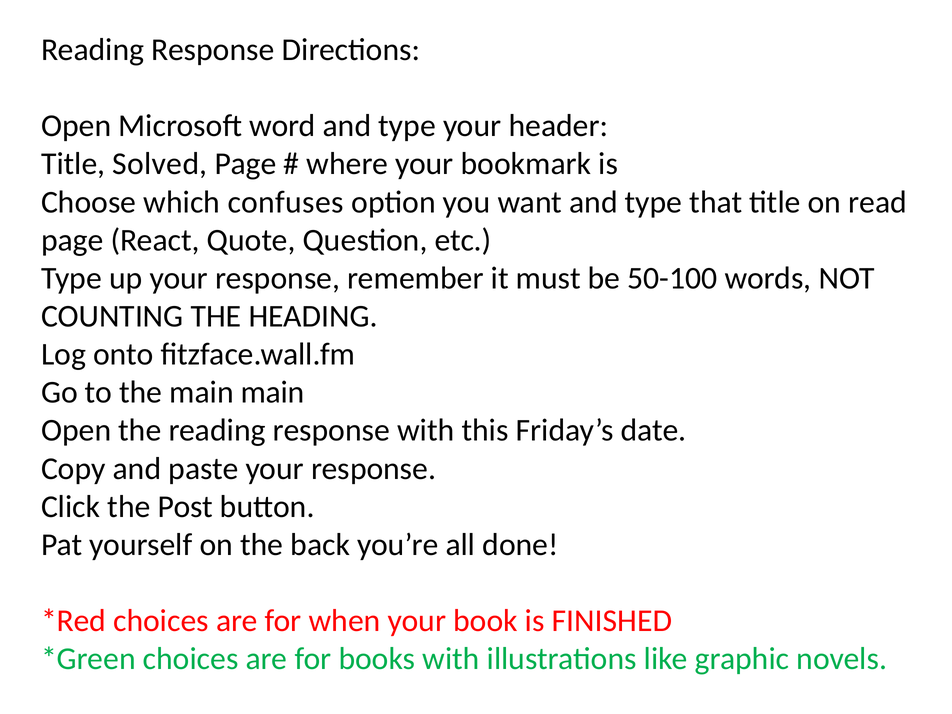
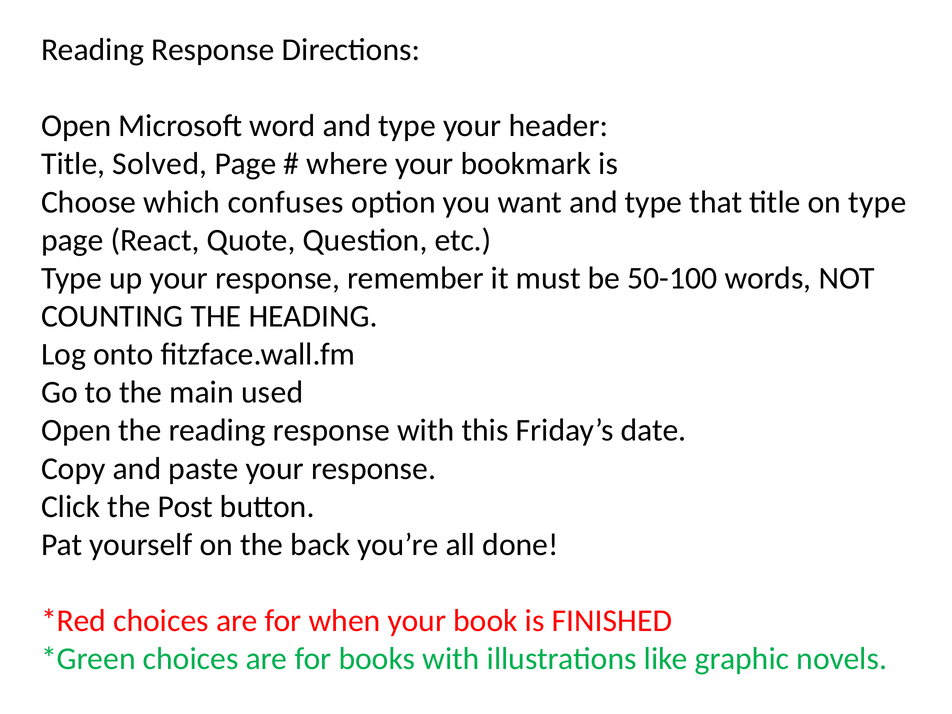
on read: read -> type
main main: main -> used
